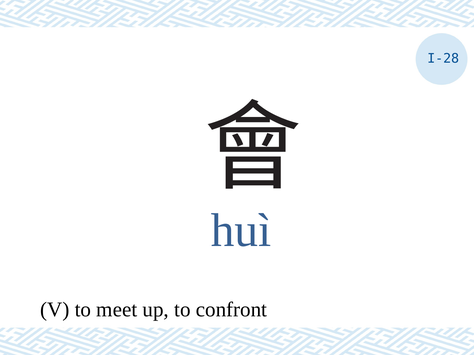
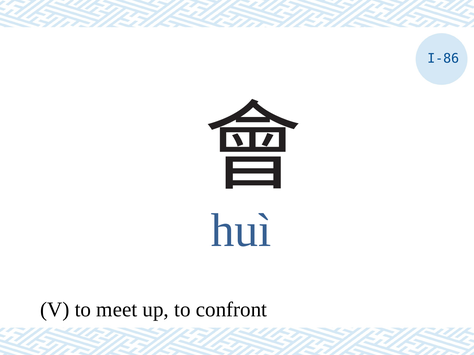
I-28: I-28 -> I-86
